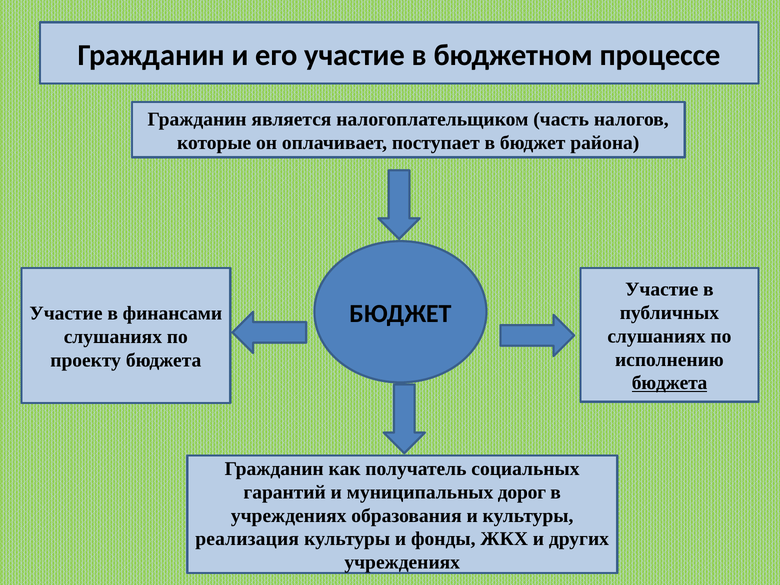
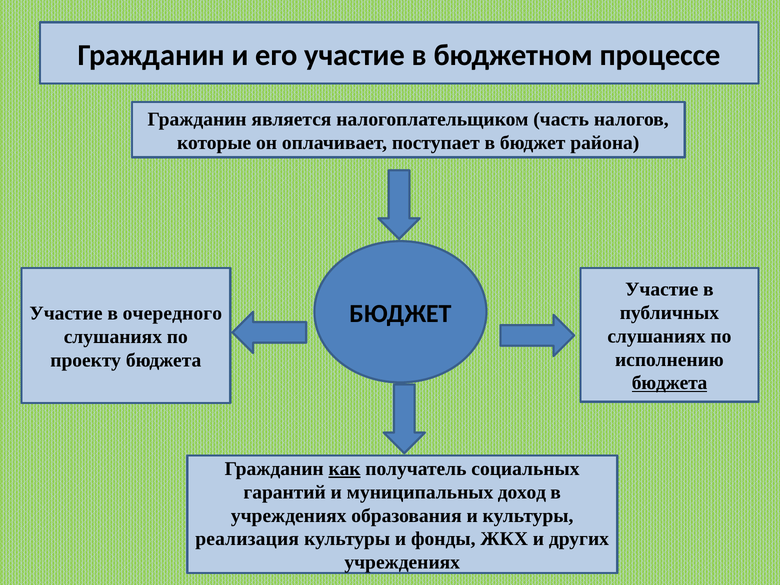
финансами: финансами -> очередного
как underline: none -> present
дорог: дорог -> доход
